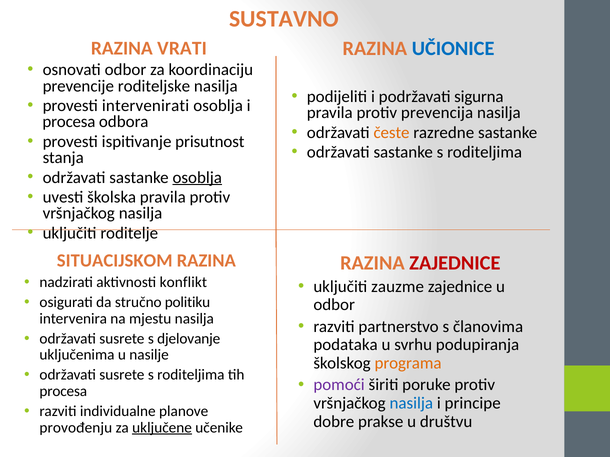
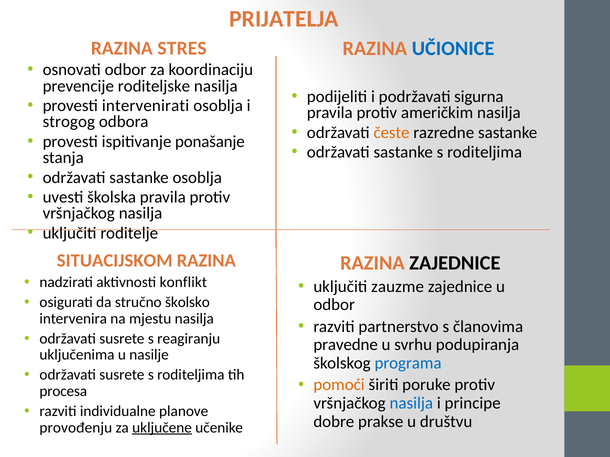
SUSTAVNO: SUSTAVNO -> PRIJATELJA
VRATI: VRATI -> STRES
prevencija: prevencija -> američkim
procesa at (69, 122): procesa -> strogog
prisutnost: prisutnost -> ponašanje
osoblja at (197, 178) underline: present -> none
ZAJEDNICE at (455, 263) colour: red -> black
politiku: politiku -> školsko
djelovanje: djelovanje -> reagiranju
podataka: podataka -> pravedne
programa colour: orange -> blue
pomoći colour: purple -> orange
